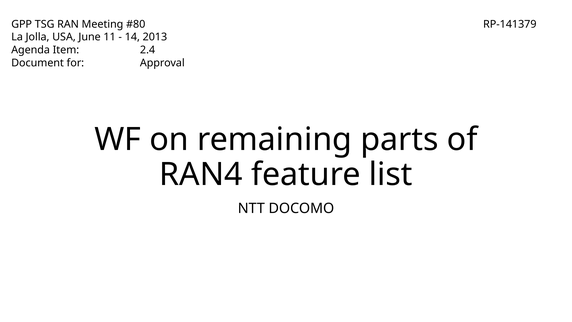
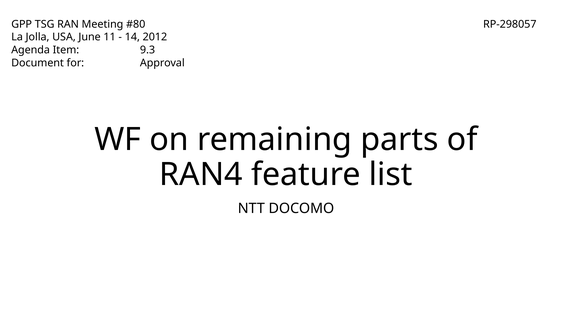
RP-141379: RP-141379 -> RP-298057
2013: 2013 -> 2012
2.4: 2.4 -> 9.3
